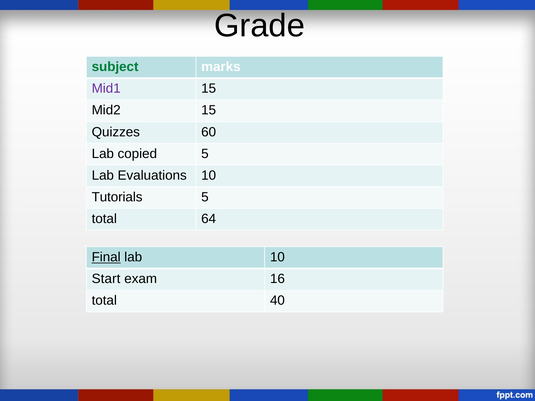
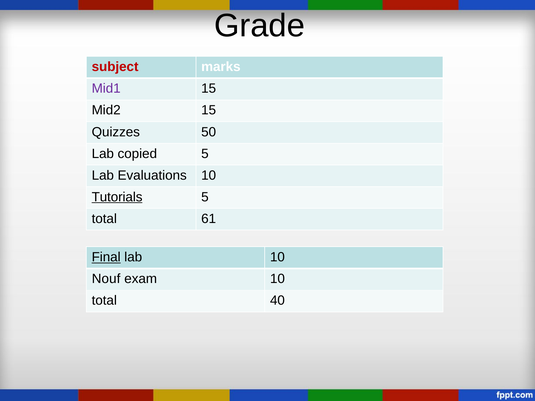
subject colour: green -> red
60: 60 -> 50
Tutorials underline: none -> present
64: 64 -> 61
Start: Start -> Nouf
exam 16: 16 -> 10
